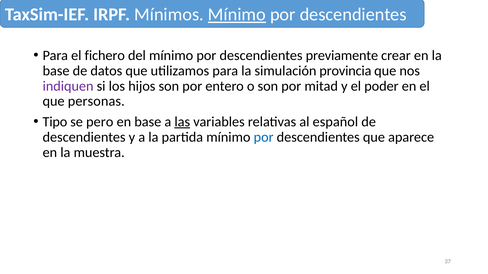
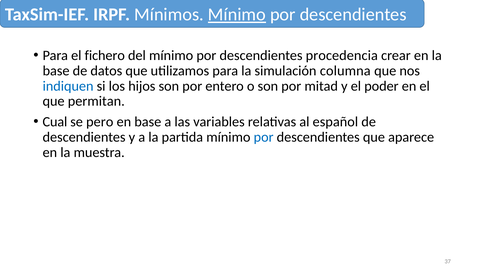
previamente: previamente -> procedencia
provincia: provincia -> columna
indiquen colour: purple -> blue
personas: personas -> permitan
Tipo: Tipo -> Cual
las underline: present -> none
